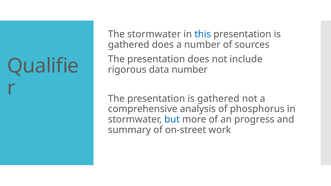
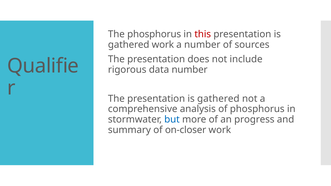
The stormwater: stormwater -> phosphorus
this colour: blue -> red
gathered does: does -> work
on-street: on-street -> on-closer
